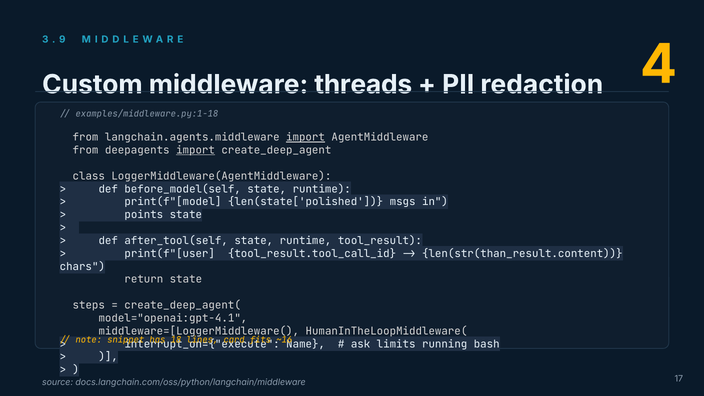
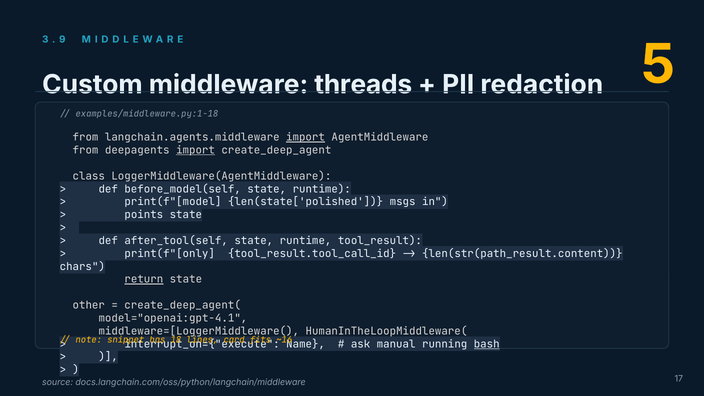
4: 4 -> 5
print(f"[user: print(f"[user -> print(f"[only
len(str(than_result.content: len(str(than_result.content -> len(str(path_result.content
return underline: none -> present
steps: steps -> other
limits: limits -> manual
bash underline: none -> present
